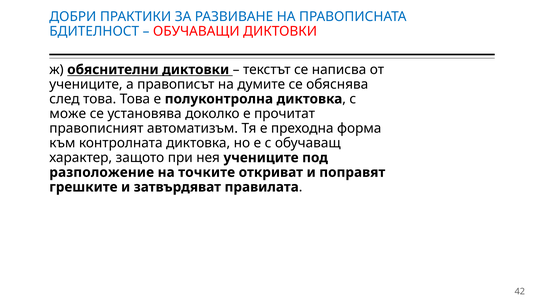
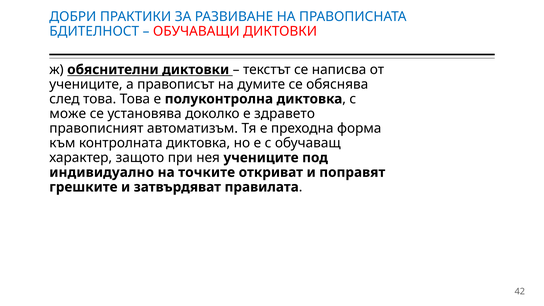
прочитат: прочитат -> здравето
разположение: разположение -> индивидуално
